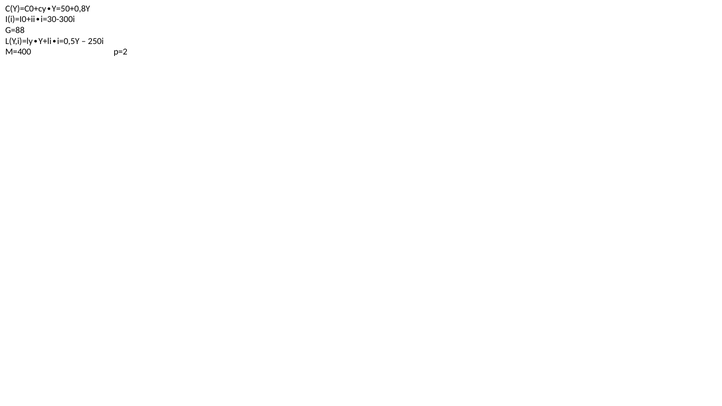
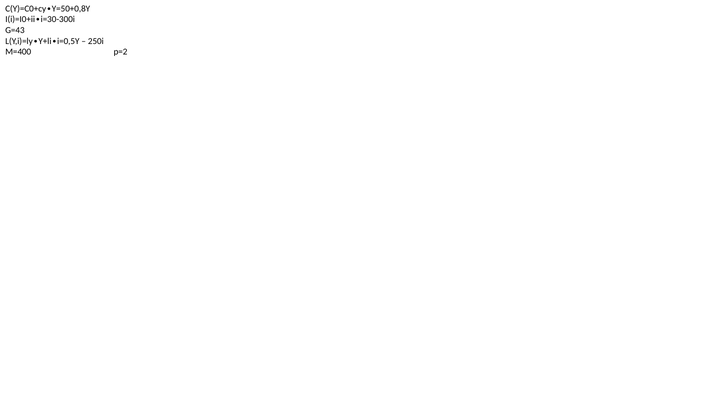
G=88: G=88 -> G=43
